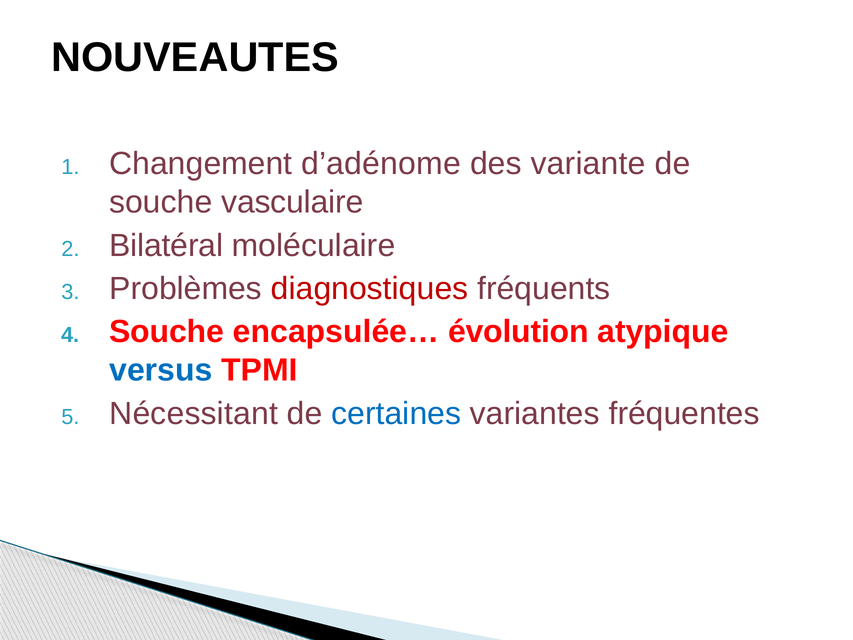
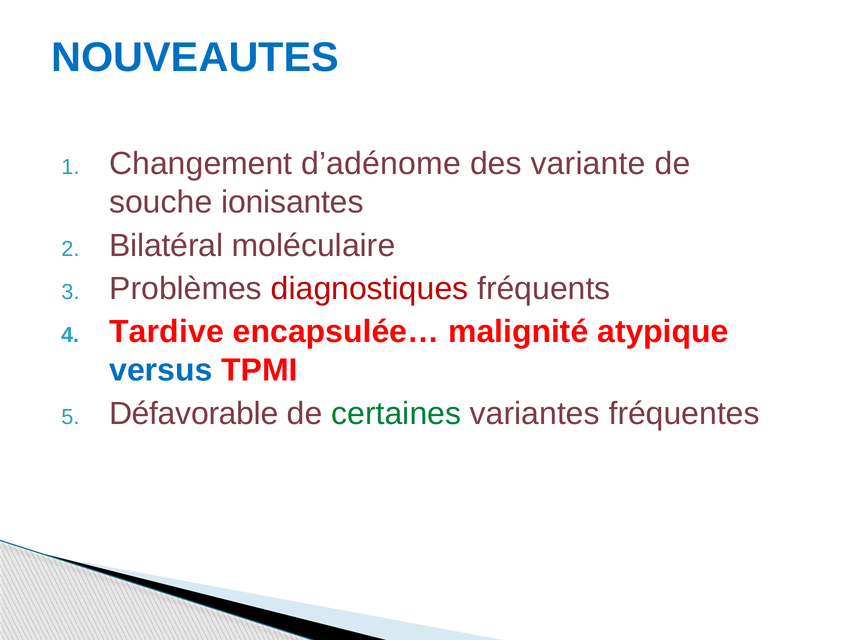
NOUVEAUTES colour: black -> blue
vasculaire: vasculaire -> ionisantes
Souche at (167, 332): Souche -> Tardive
évolution: évolution -> malignité
Nécessitant: Nécessitant -> Défavorable
certaines colour: blue -> green
